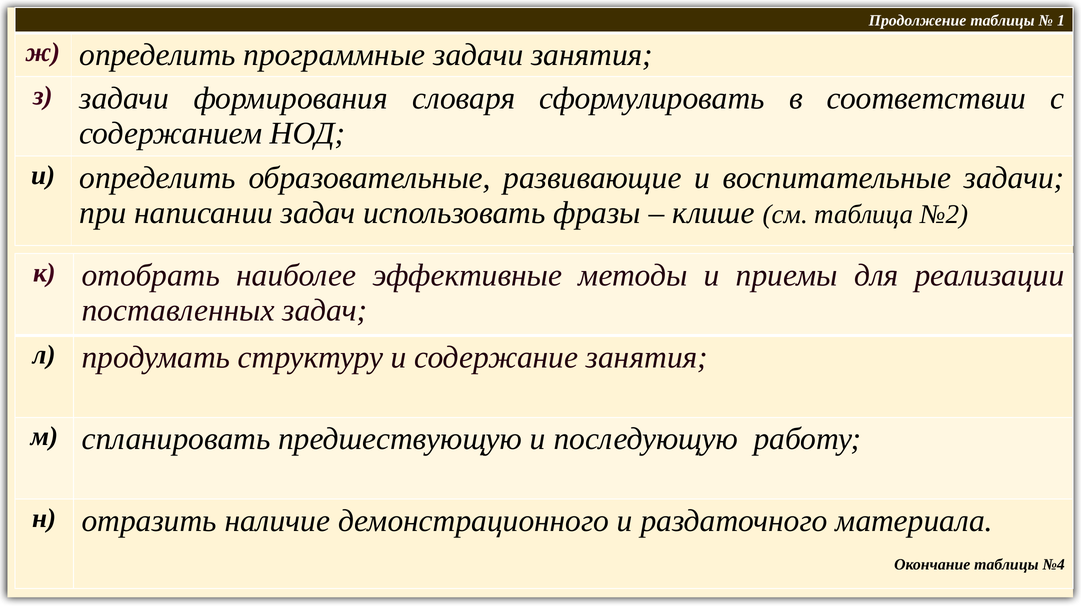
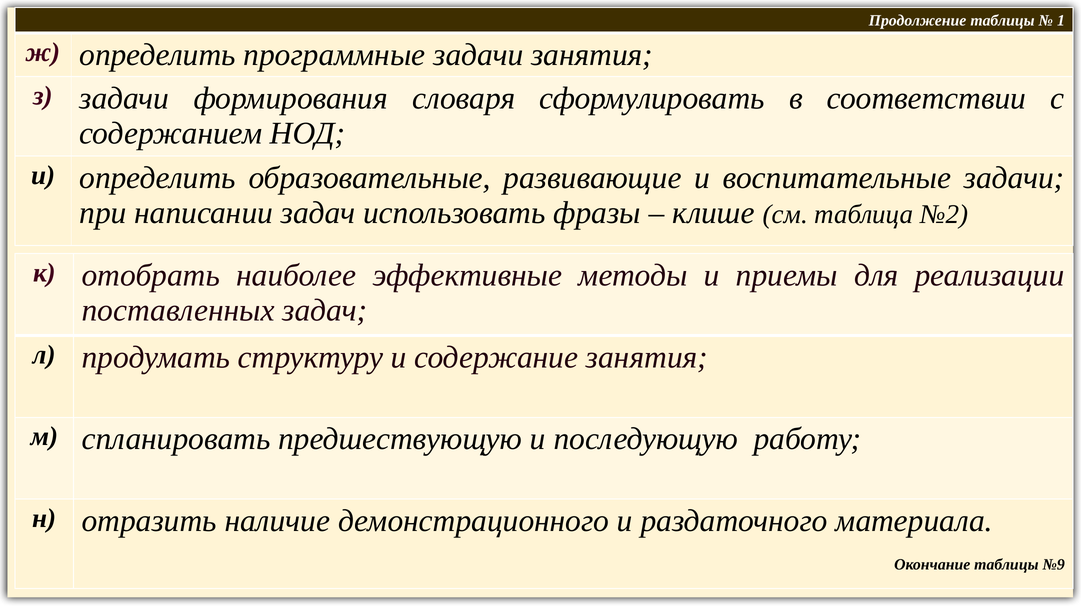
№4: №4 -> №9
